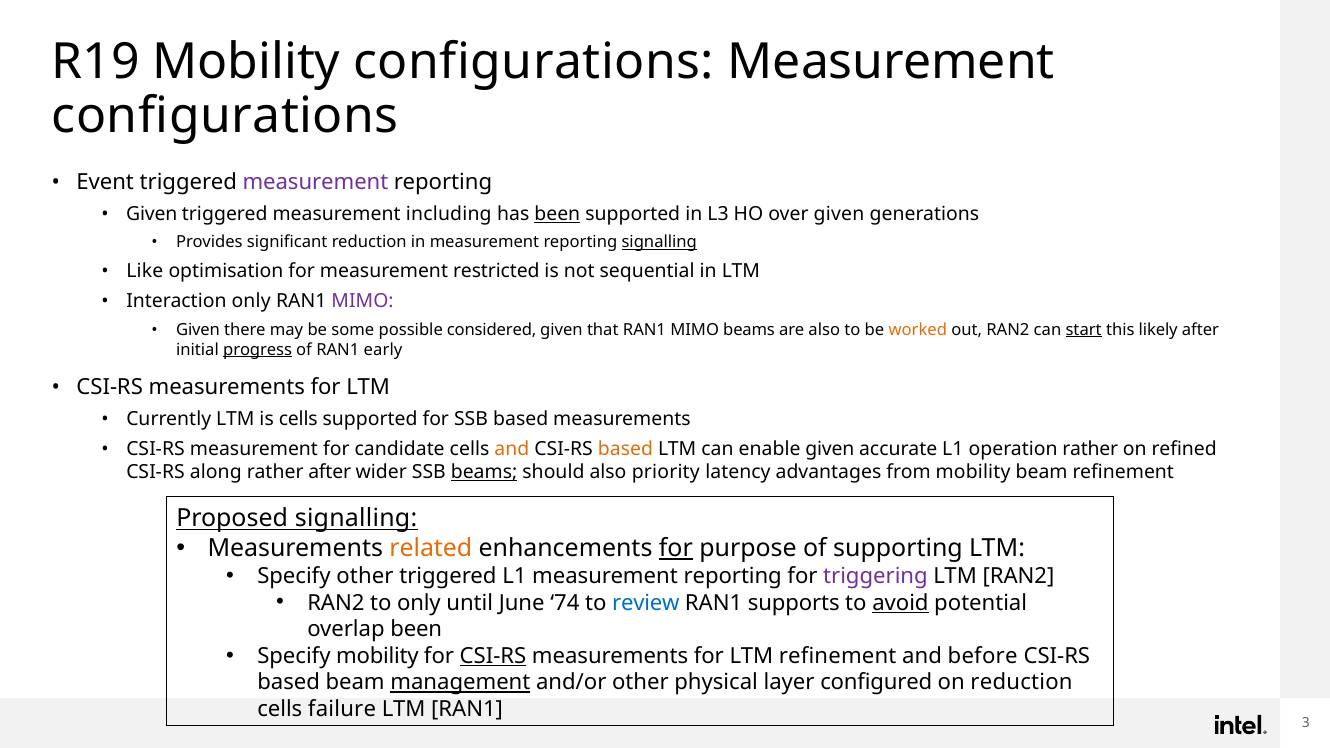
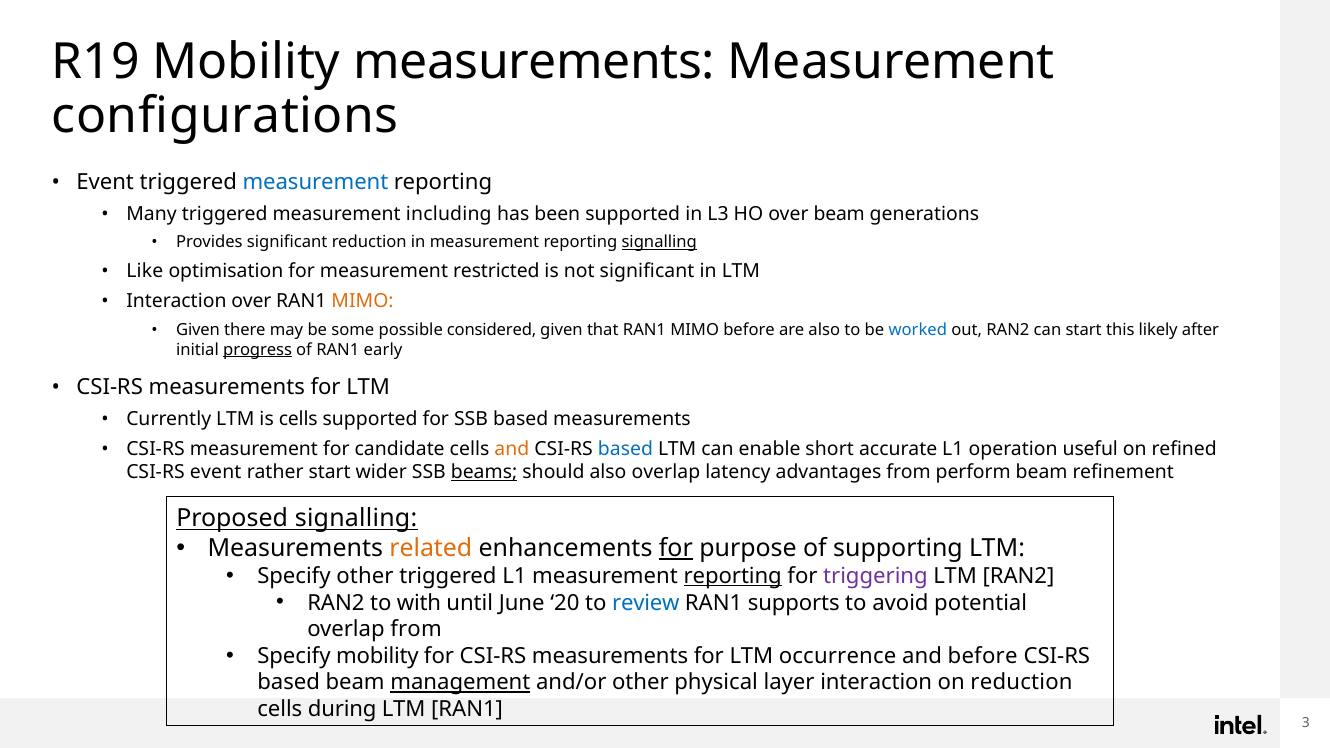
Mobility configurations: configurations -> measurements
measurement at (315, 183) colour: purple -> blue
Given at (152, 214): Given -> Many
been at (557, 214) underline: present -> none
over given: given -> beam
not sequential: sequential -> significant
Interaction only: only -> over
MIMO at (363, 302) colour: purple -> orange
MIMO beams: beams -> before
worked colour: orange -> blue
start at (1084, 330) underline: present -> none
based at (625, 449) colour: orange -> blue
enable given: given -> short
operation rather: rather -> useful
CSI-RS along: along -> event
rather after: after -> start
also priority: priority -> overlap
from mobility: mobility -> perform
reporting at (733, 576) underline: none -> present
to only: only -> with
74: 74 -> 20
avoid underline: present -> none
overlap been: been -> from
CSI-RS at (493, 656) underline: present -> none
LTM refinement: refinement -> occurrence
layer configured: configured -> interaction
failure: failure -> during
